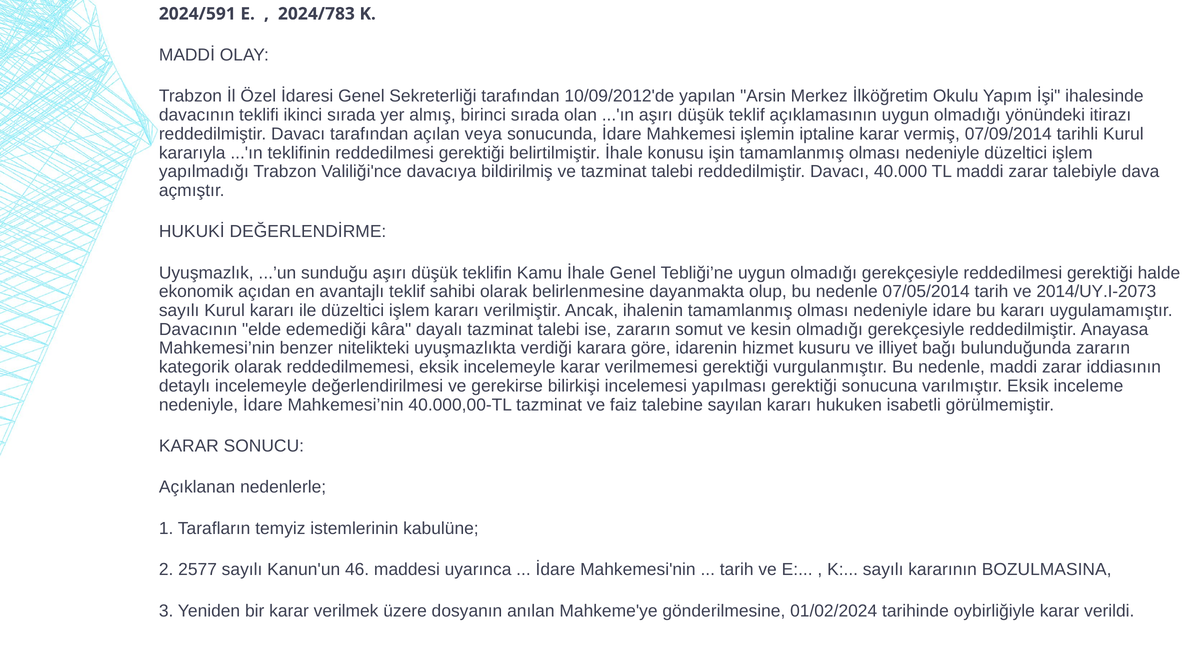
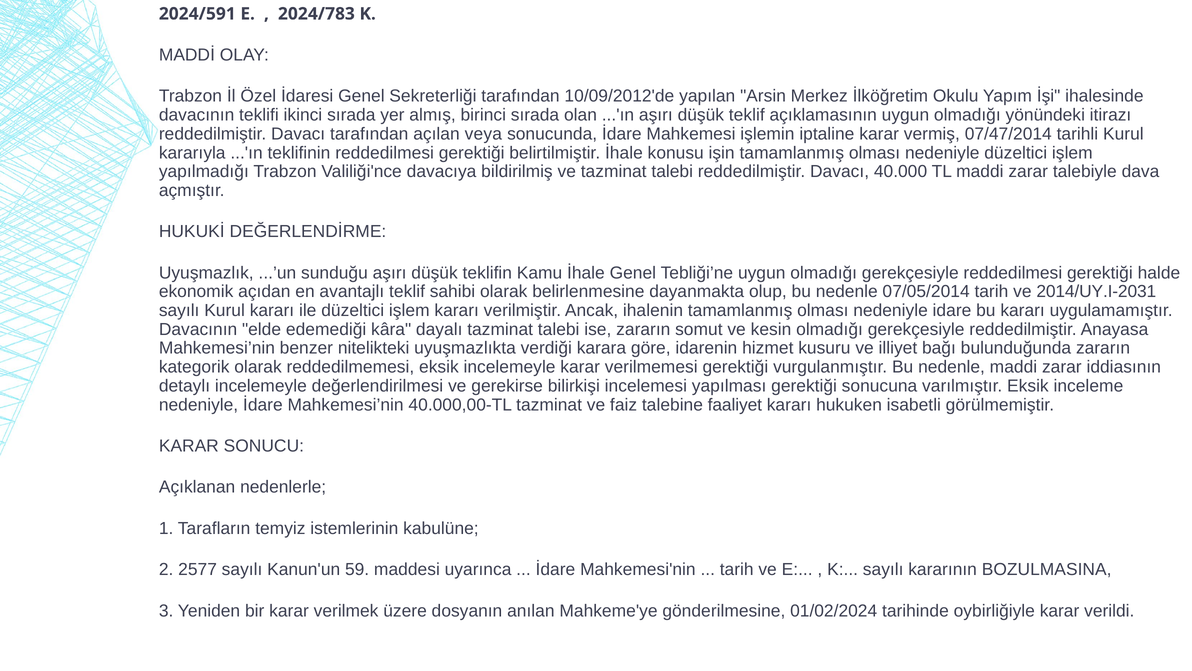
07/09/2014: 07/09/2014 -> 07/47/2014
2014/UY.I-2073: 2014/UY.I-2073 -> 2014/UY.I-2031
sayılan: sayılan -> faaliyet
46: 46 -> 59
